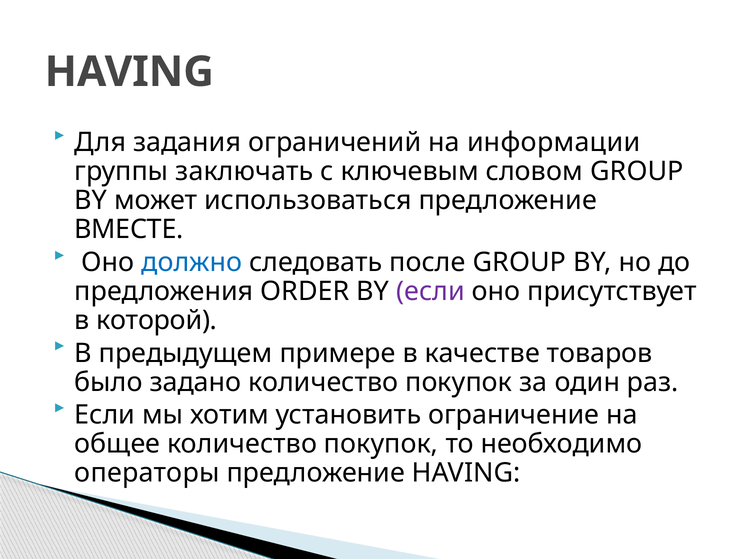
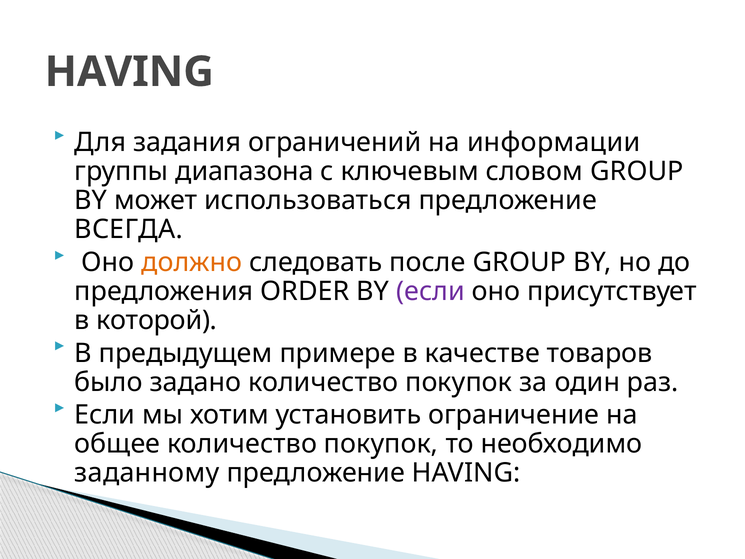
заключать: заключать -> диапазона
ВМЕСТЕ: ВМЕСТЕ -> ВСЕГДА
должно colour: blue -> orange
операторы: операторы -> заданному
